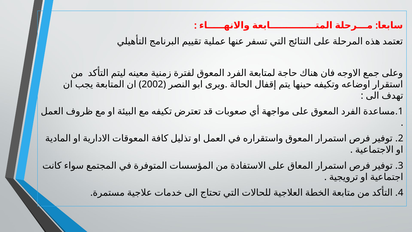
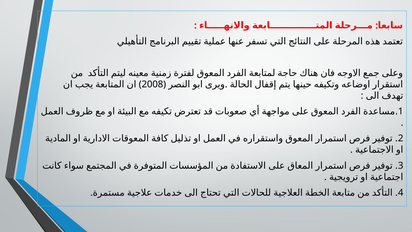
2002: 2002 -> 2008
